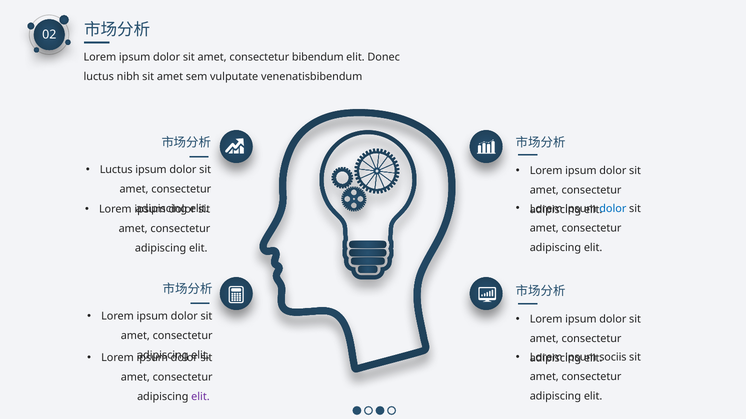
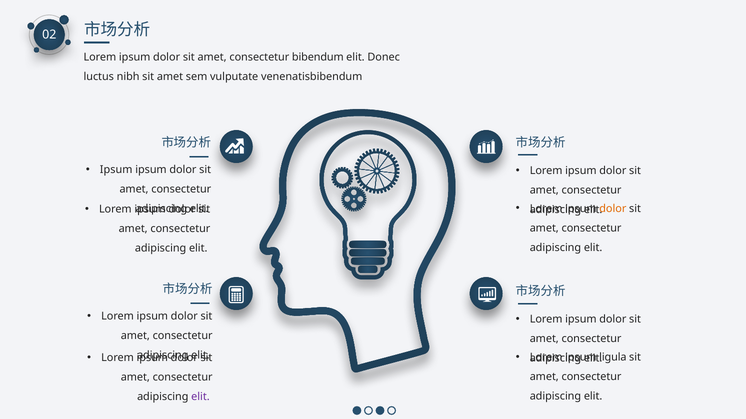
Luctus at (116, 170): Luctus -> Ipsum
dolor at (613, 209) colour: blue -> orange
sociis: sociis -> ligula
